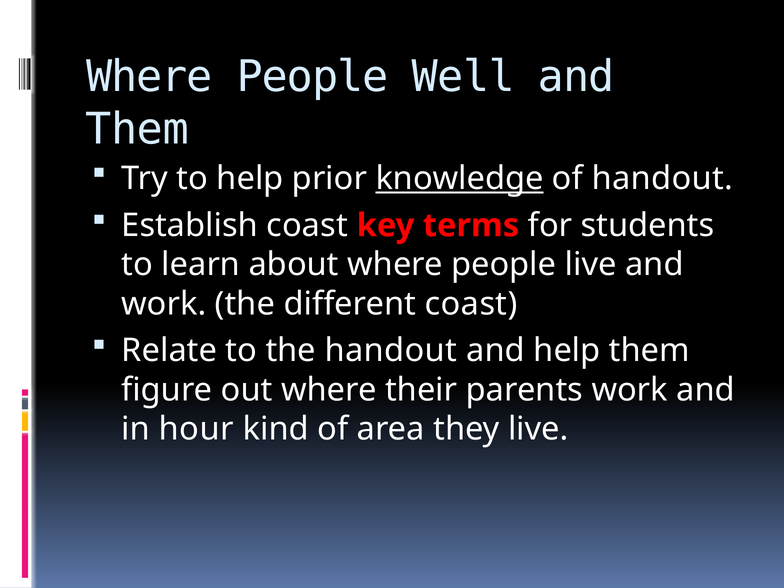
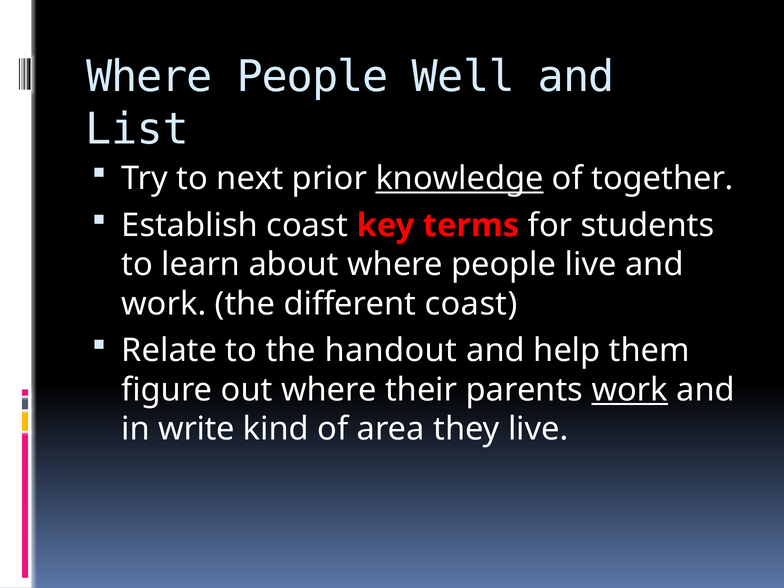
Them at (137, 129): Them -> List
to help: help -> next
of handout: handout -> together
work at (630, 390) underline: none -> present
hour: hour -> write
